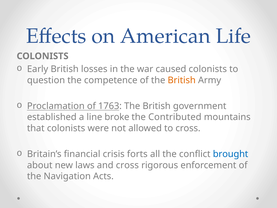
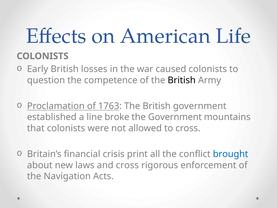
British at (182, 80) colour: orange -> black
the Contributed: Contributed -> Government
forts: forts -> print
